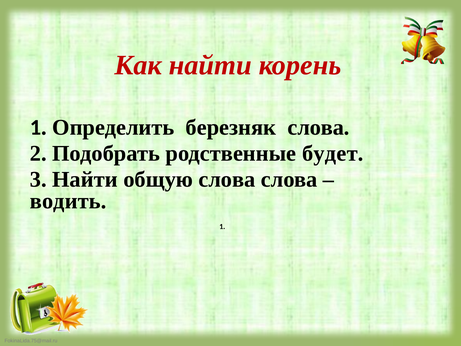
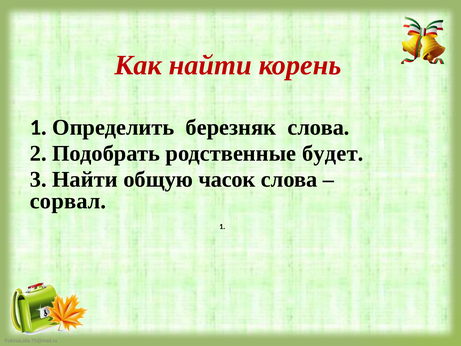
общую слова: слова -> часок
водить: водить -> сорвал
